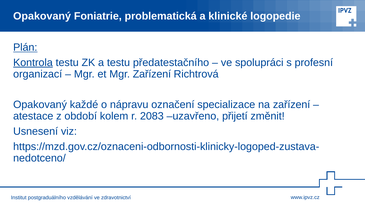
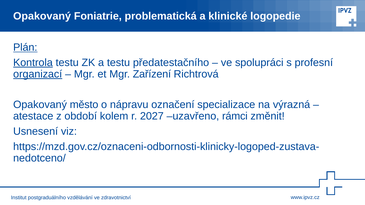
organizací underline: none -> present
každé: každé -> město
na zařízení: zařízení -> výrazná
2083: 2083 -> 2027
přijetí: přijetí -> rámci
